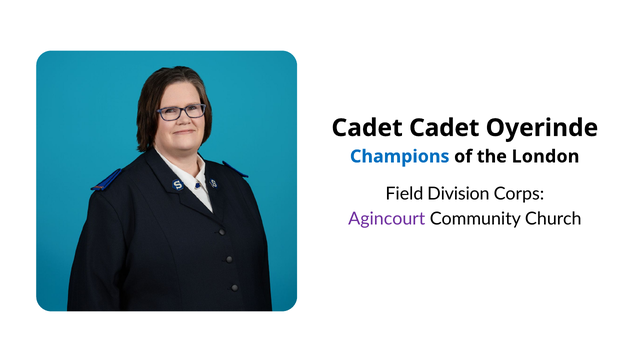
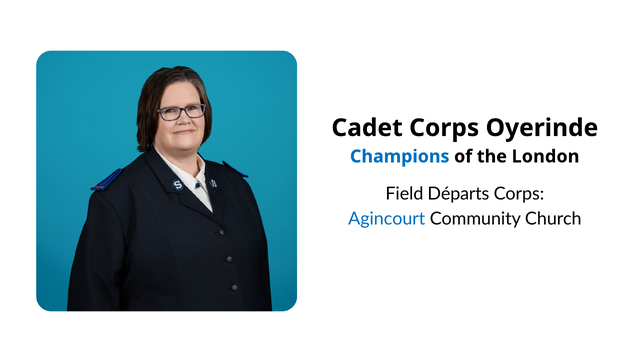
Cadet Cadet: Cadet -> Corps
Division: Division -> Départs
Agincourt colour: purple -> blue
